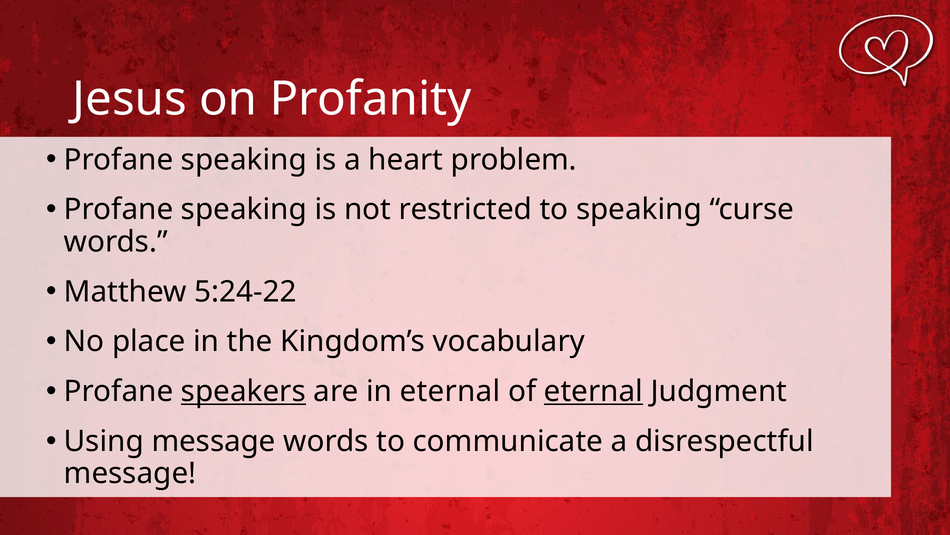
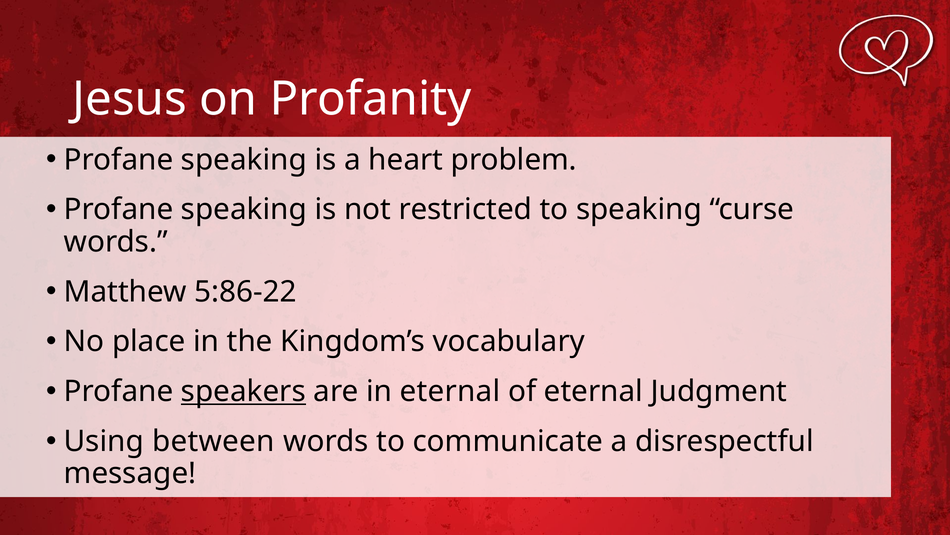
5:24-22: 5:24-22 -> 5:86-22
eternal at (594, 391) underline: present -> none
Using message: message -> between
